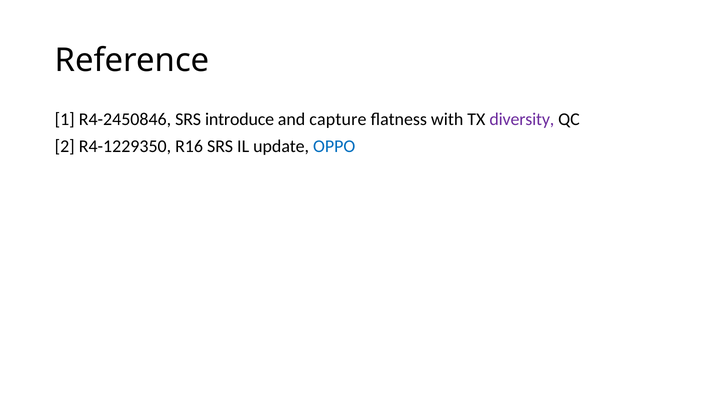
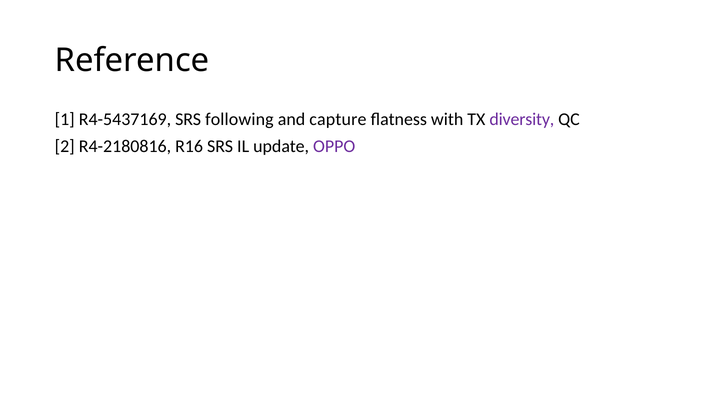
R4-2450846: R4-2450846 -> R4-5437169
introduce: introduce -> following
R4-1229350: R4-1229350 -> R4-2180816
OPPO colour: blue -> purple
